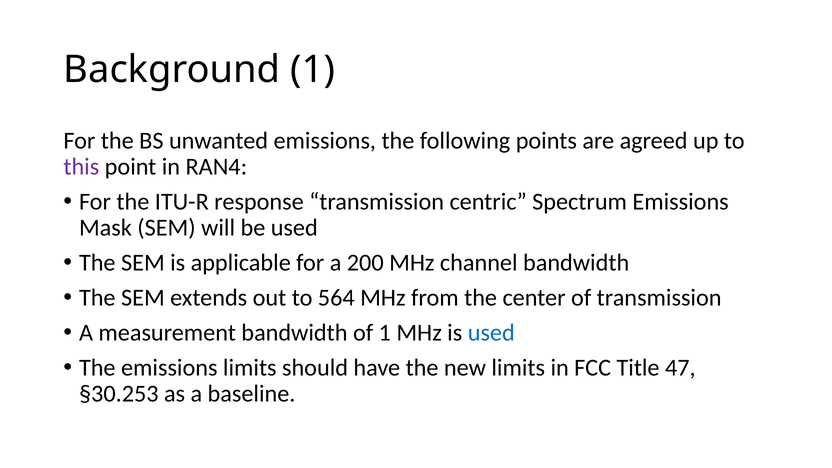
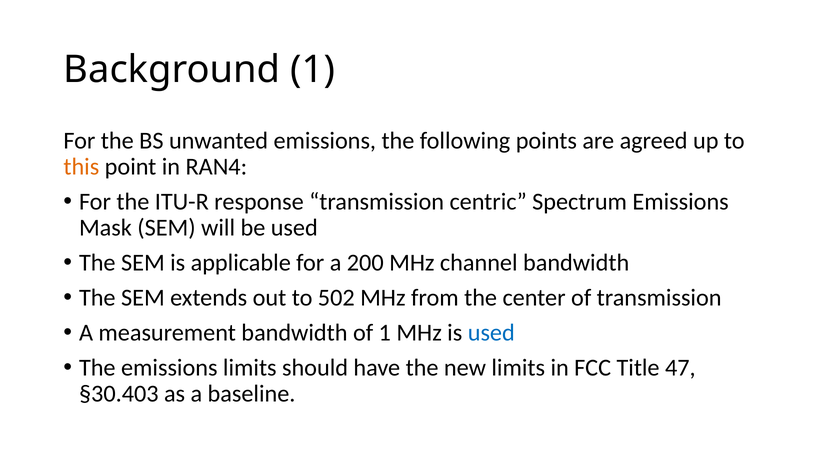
this colour: purple -> orange
564: 564 -> 502
§30.253: §30.253 -> §30.403
